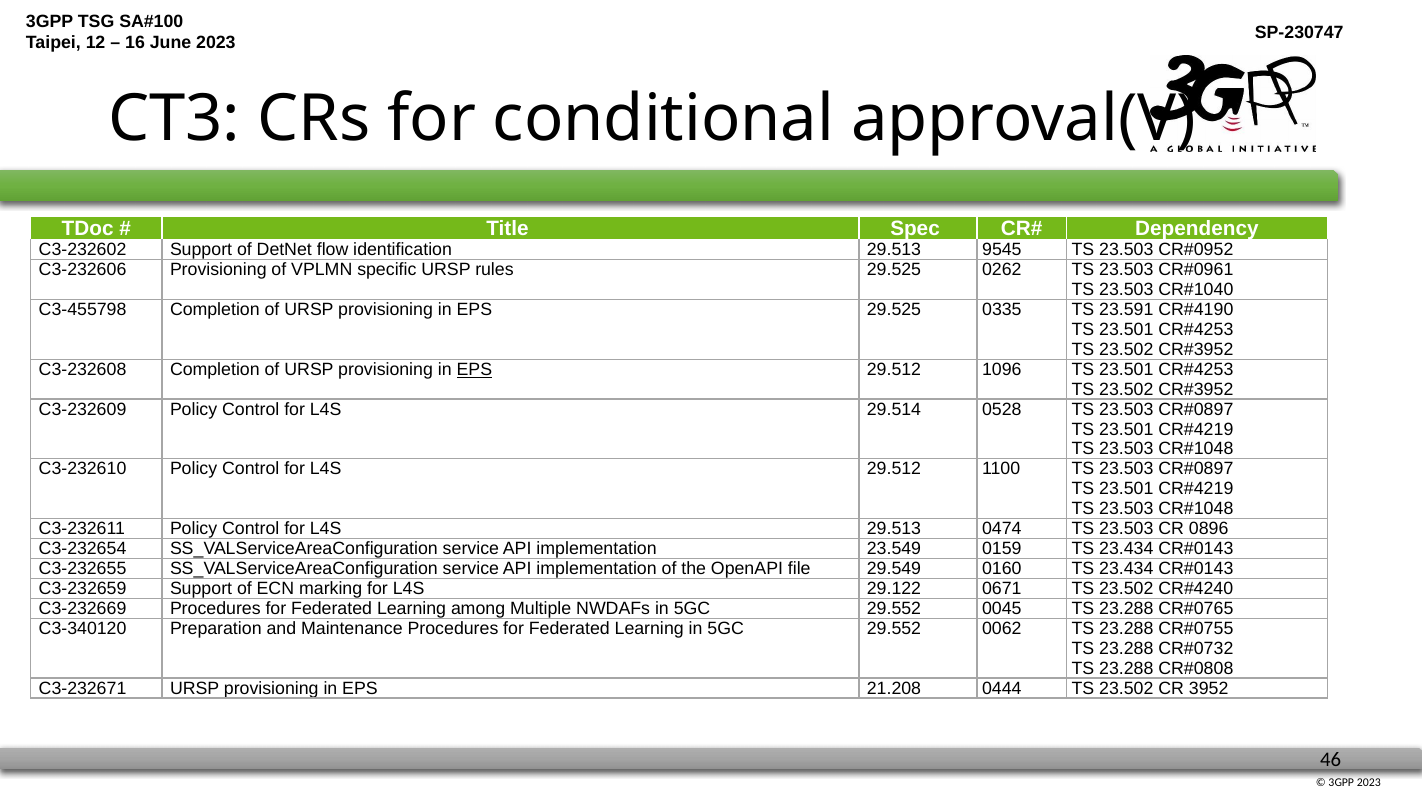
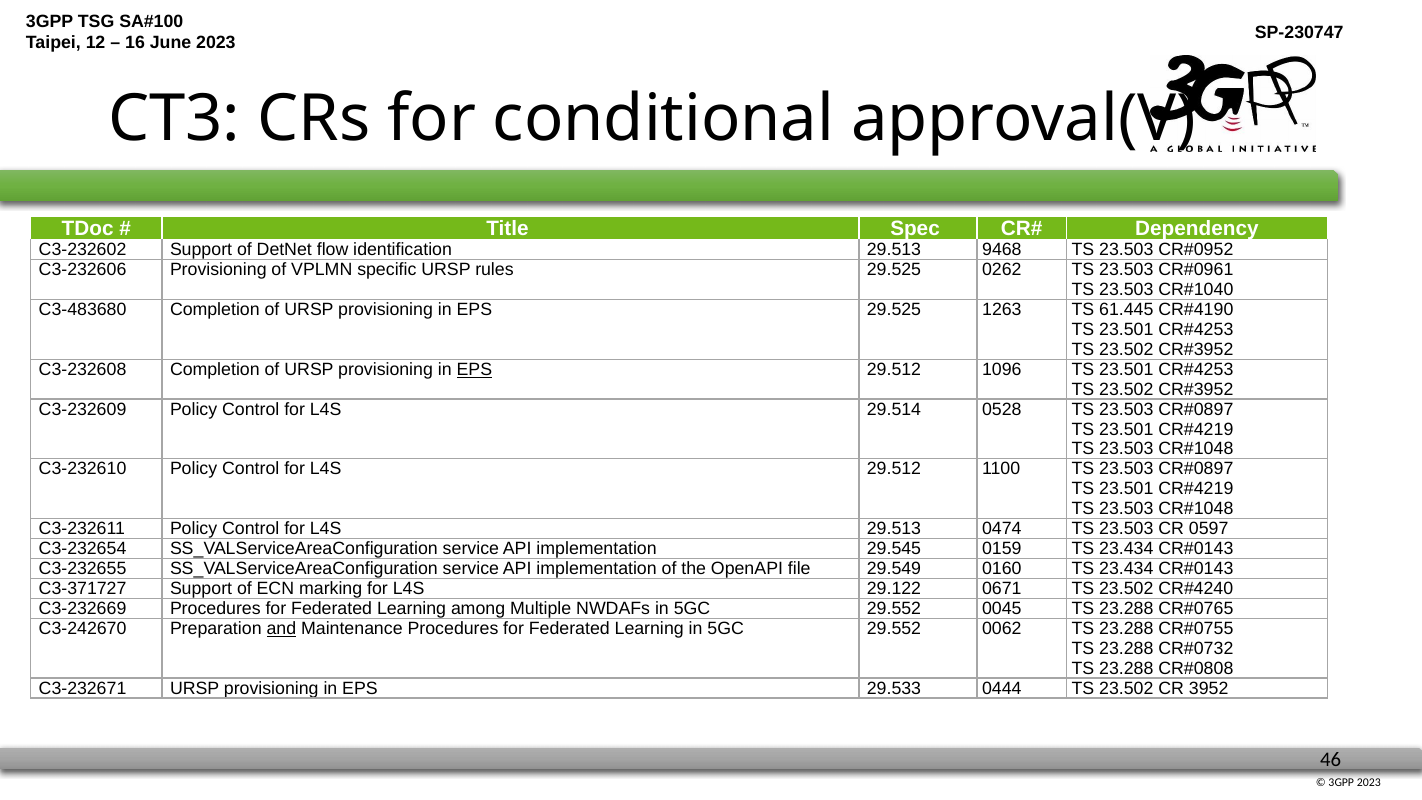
9545: 9545 -> 9468
C3-455798: C3-455798 -> C3-483680
0335: 0335 -> 1263
23.591: 23.591 -> 61.445
0896: 0896 -> 0597
23.549: 23.549 -> 29.545
C3-232659: C3-232659 -> C3-371727
C3-340120: C3-340120 -> C3-242670
and underline: none -> present
21.208: 21.208 -> 29.533
